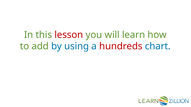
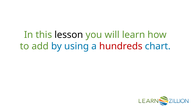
lesson colour: red -> black
